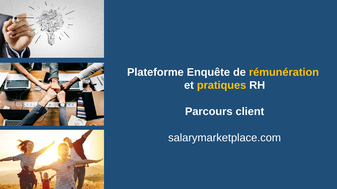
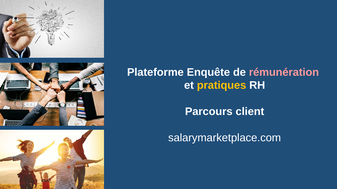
rémunération colour: yellow -> pink
